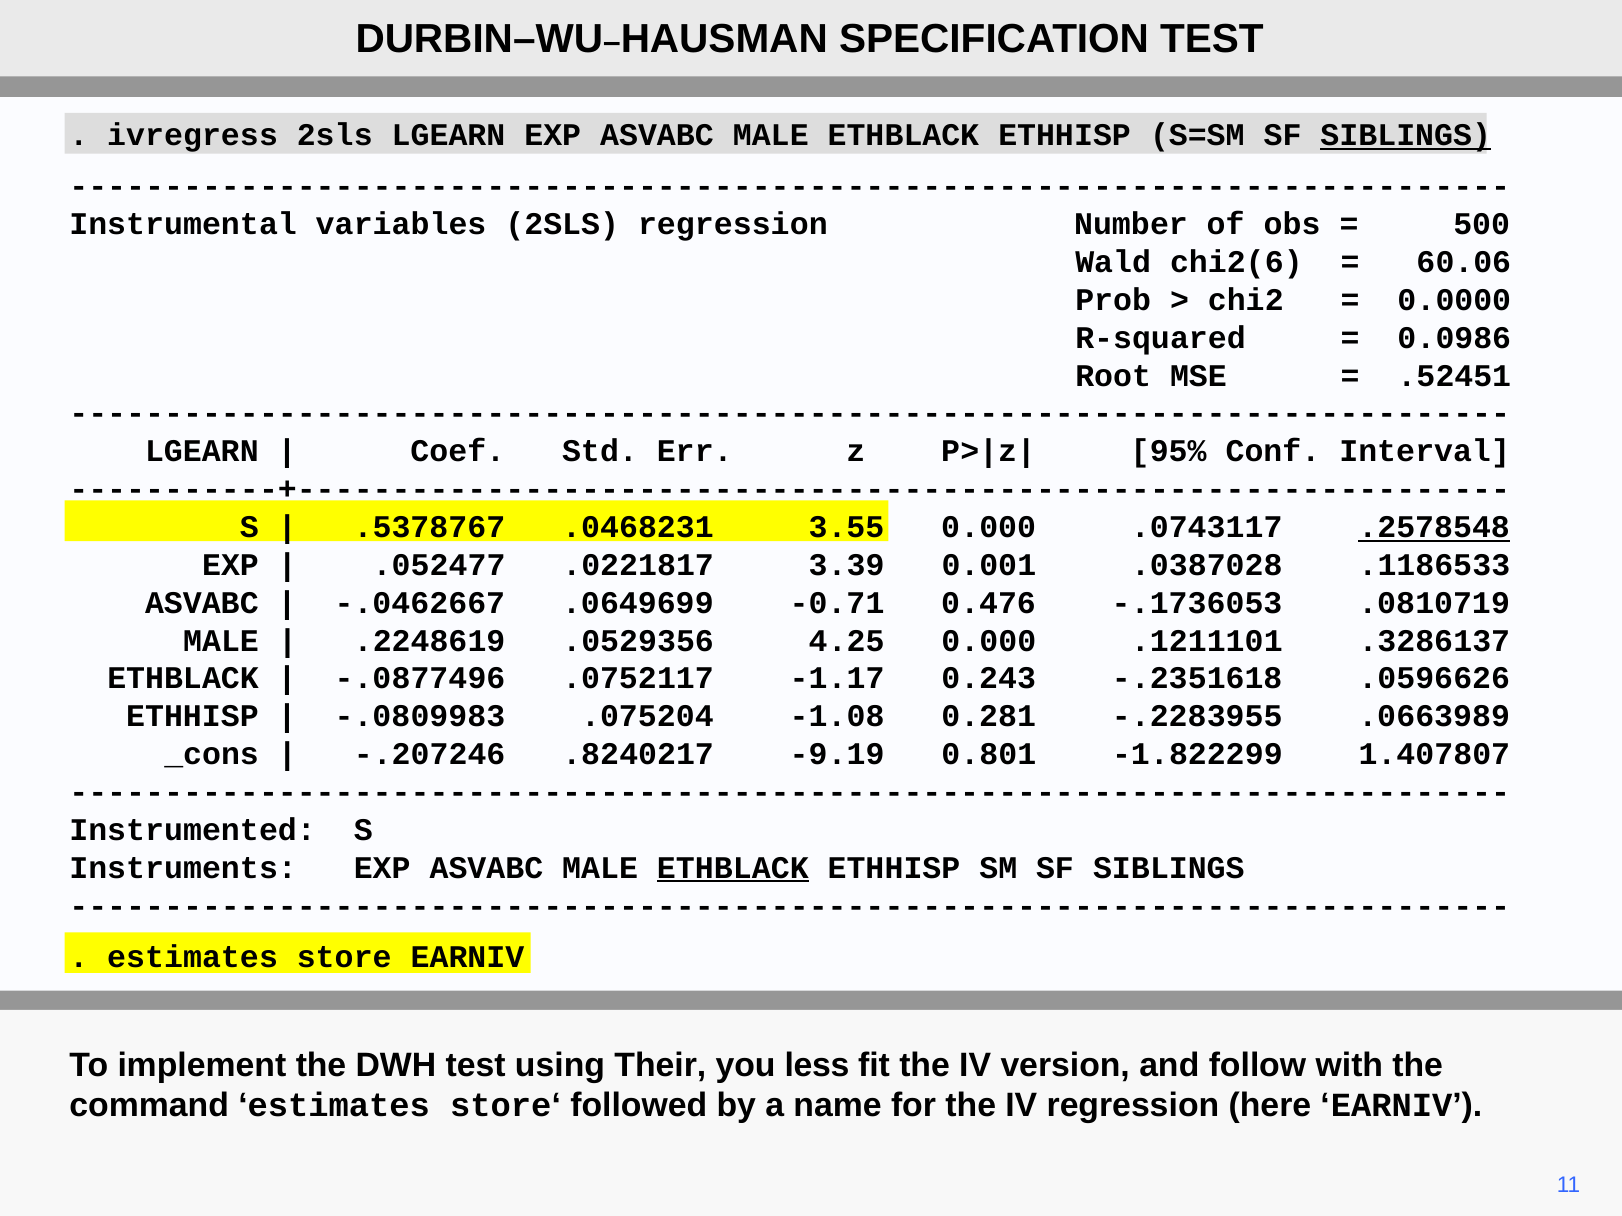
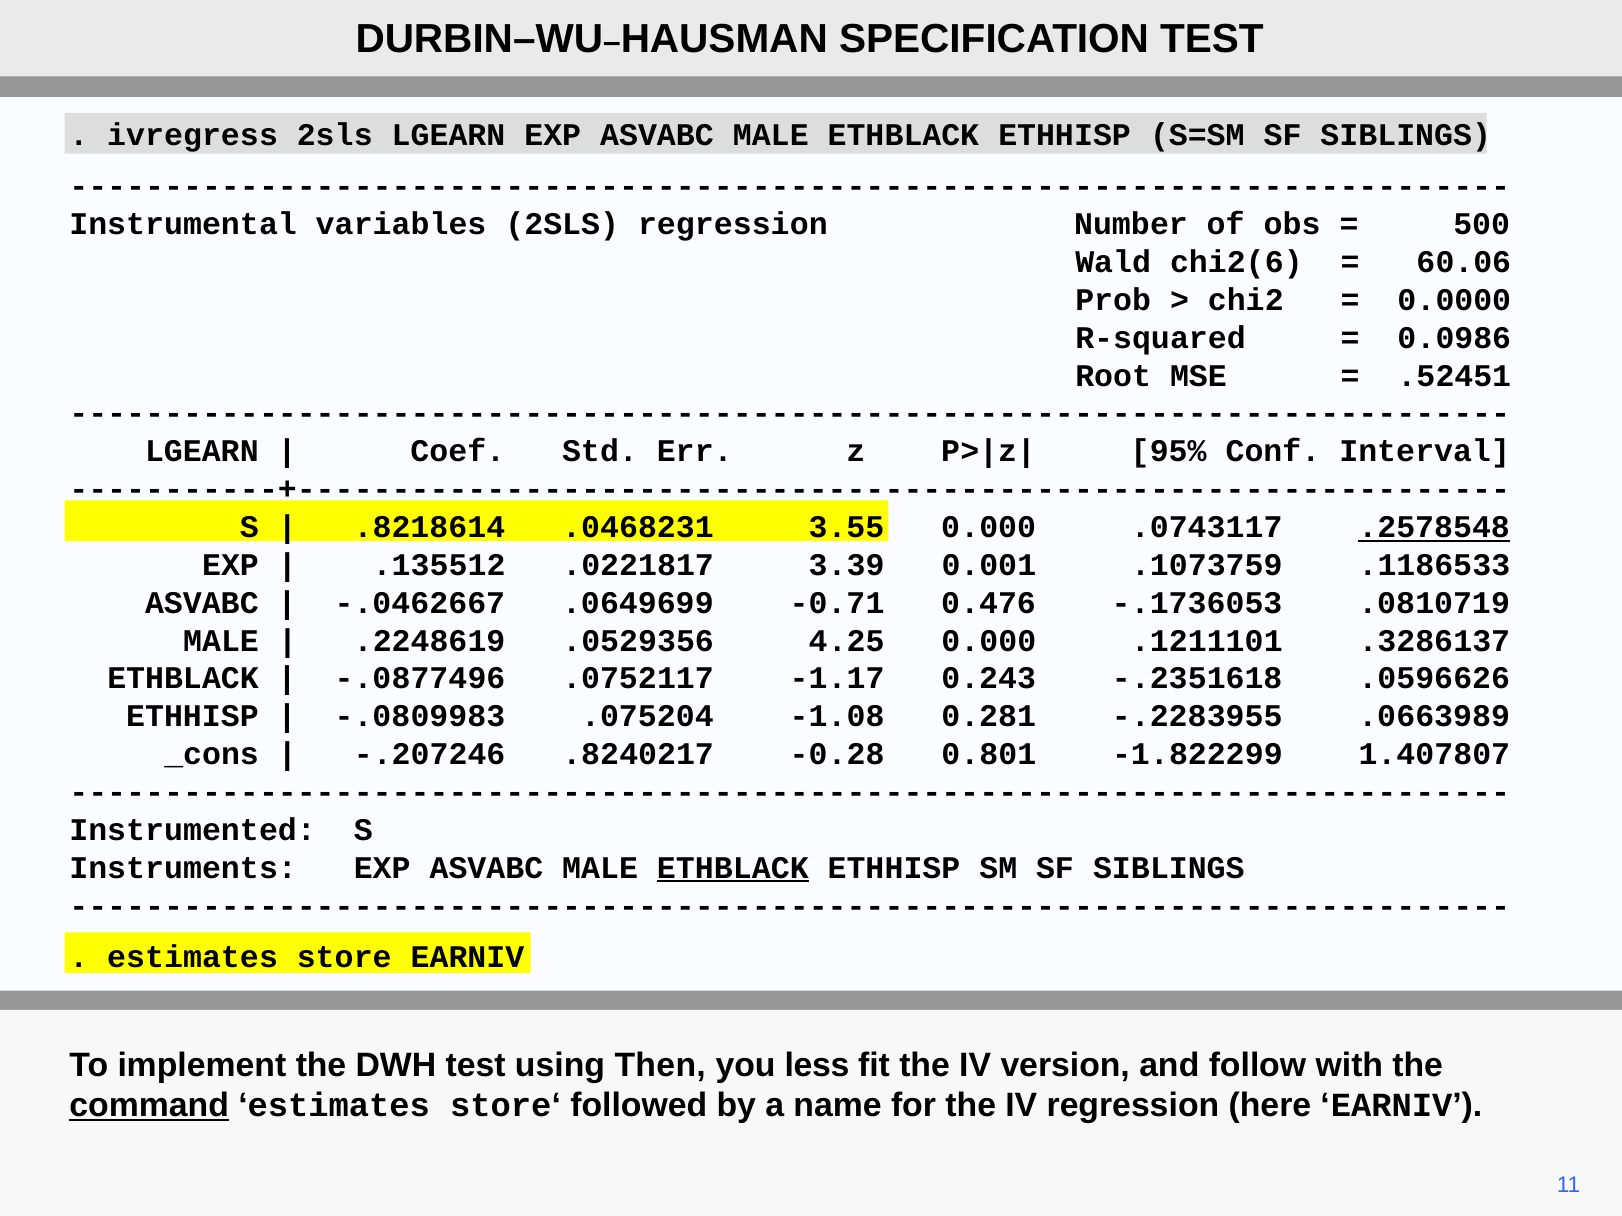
SIBLINGS at (1406, 135) underline: present -> none
.5378767: .5378767 -> .8218614
.052477: .052477 -> .135512
.0387028: .0387028 -> .1073759
-9.19: -9.19 -> -0.28
Their: Their -> Then
command underline: none -> present
